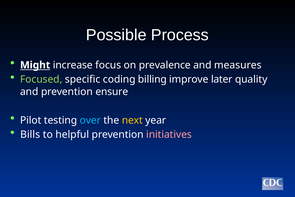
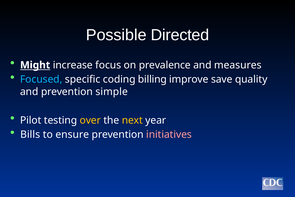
Process: Process -> Directed
Focused colour: light green -> light blue
later: later -> save
ensure: ensure -> simple
over colour: light blue -> yellow
helpful: helpful -> ensure
